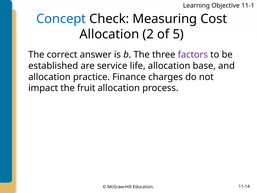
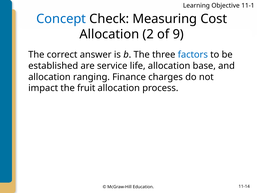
5: 5 -> 9
factors colour: purple -> blue
practice: practice -> ranging
